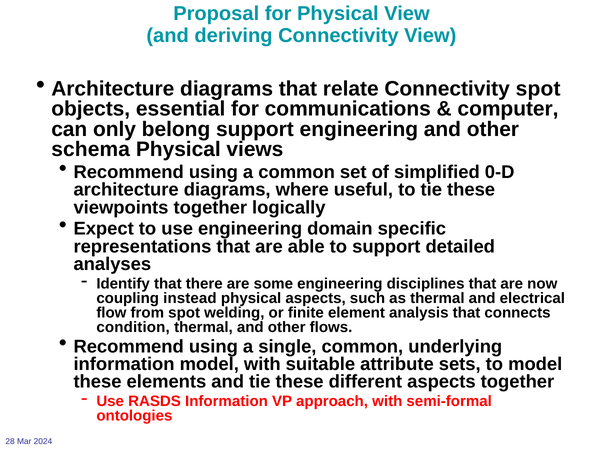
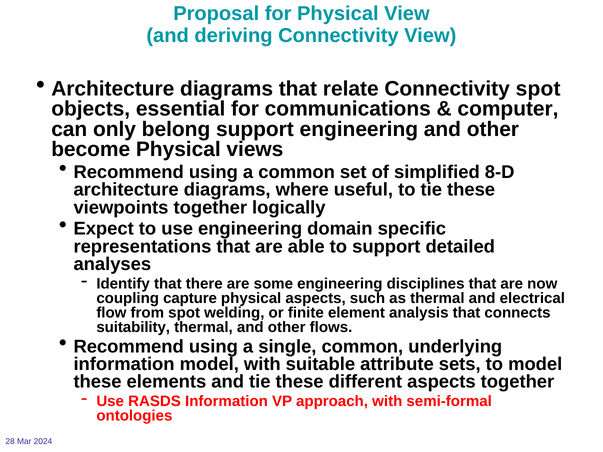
schema: schema -> become
0-D: 0-D -> 8-D
instead: instead -> capture
condition: condition -> suitability
